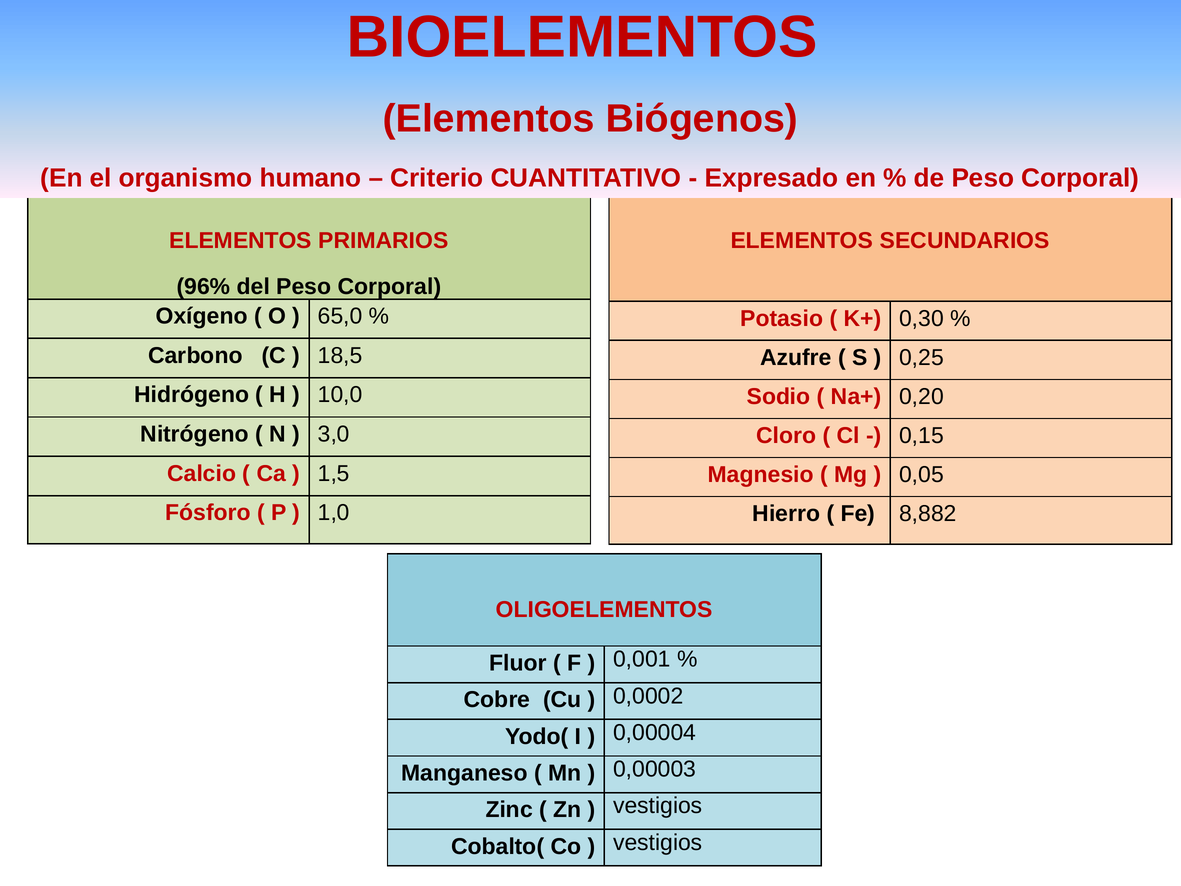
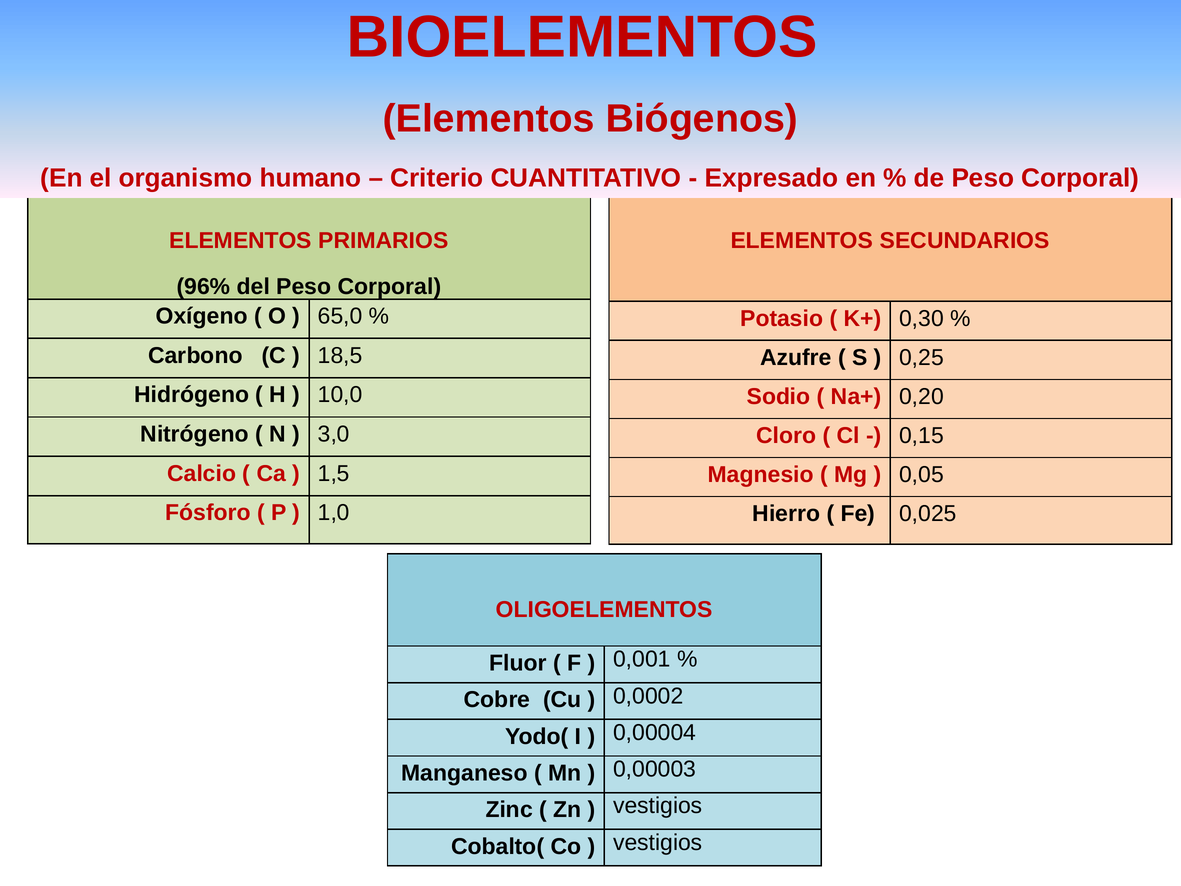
8,882: 8,882 -> 0,025
